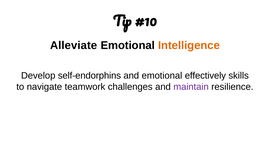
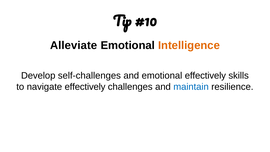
self-endorphins: self-endorphins -> self-challenges
navigate teamwork: teamwork -> effectively
maintain colour: purple -> blue
